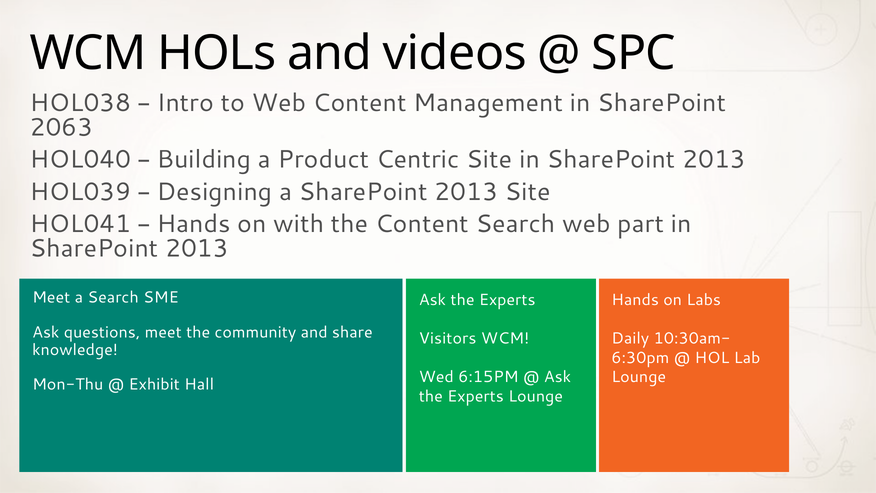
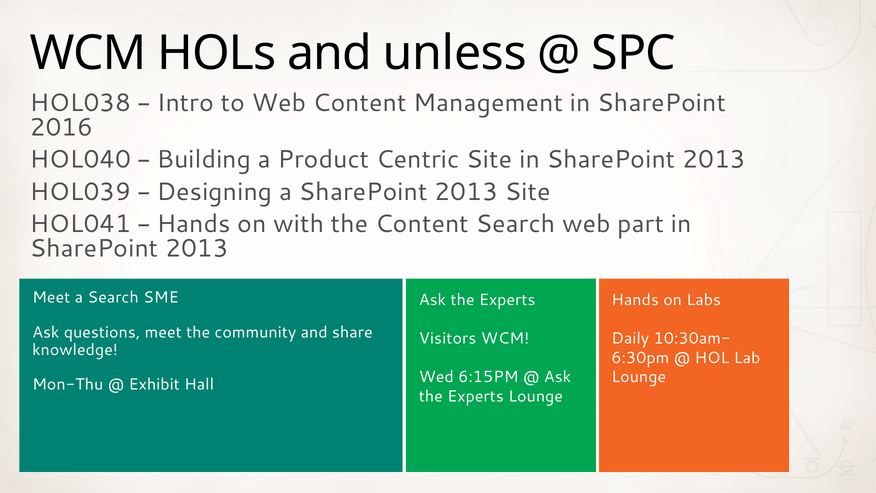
videos: videos -> unless
2063: 2063 -> 2016
